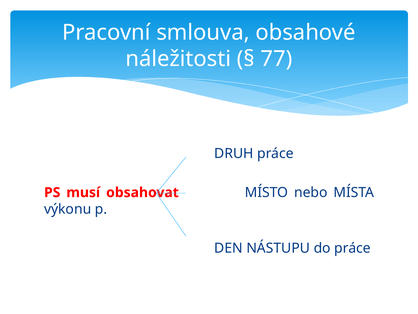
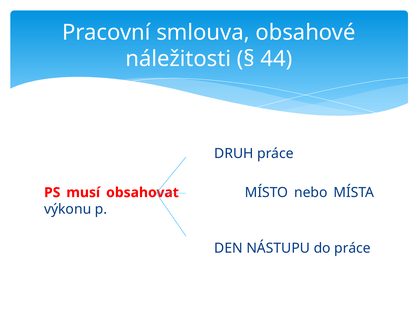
77: 77 -> 44
